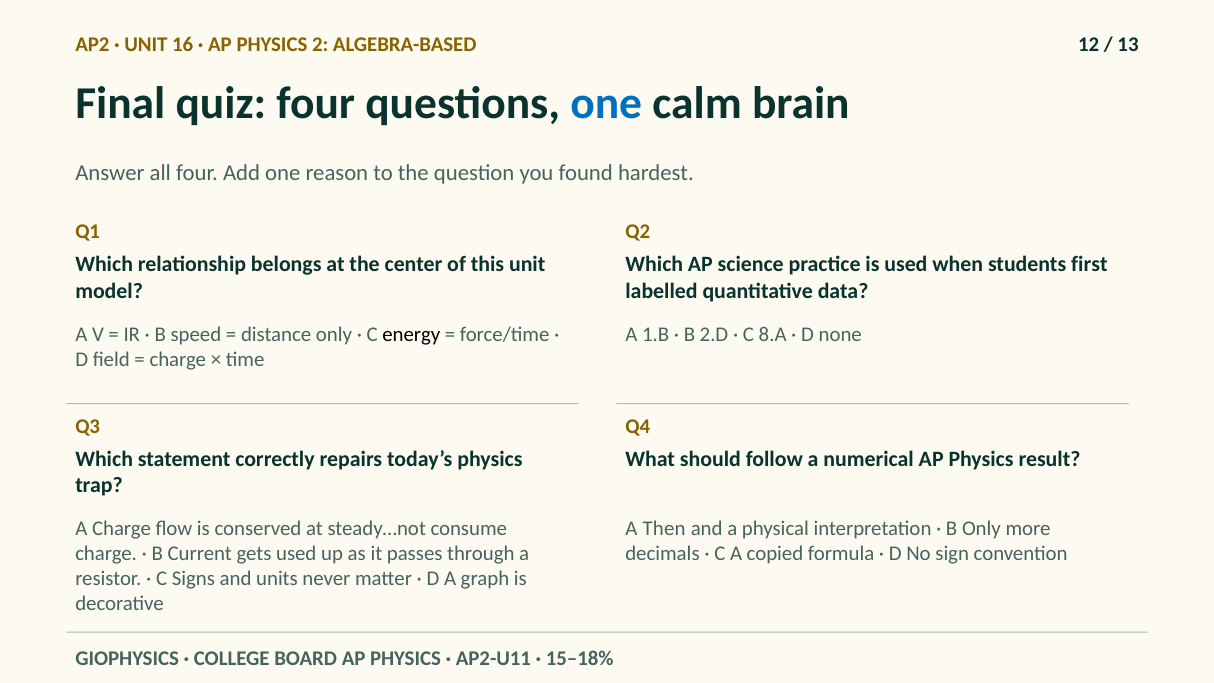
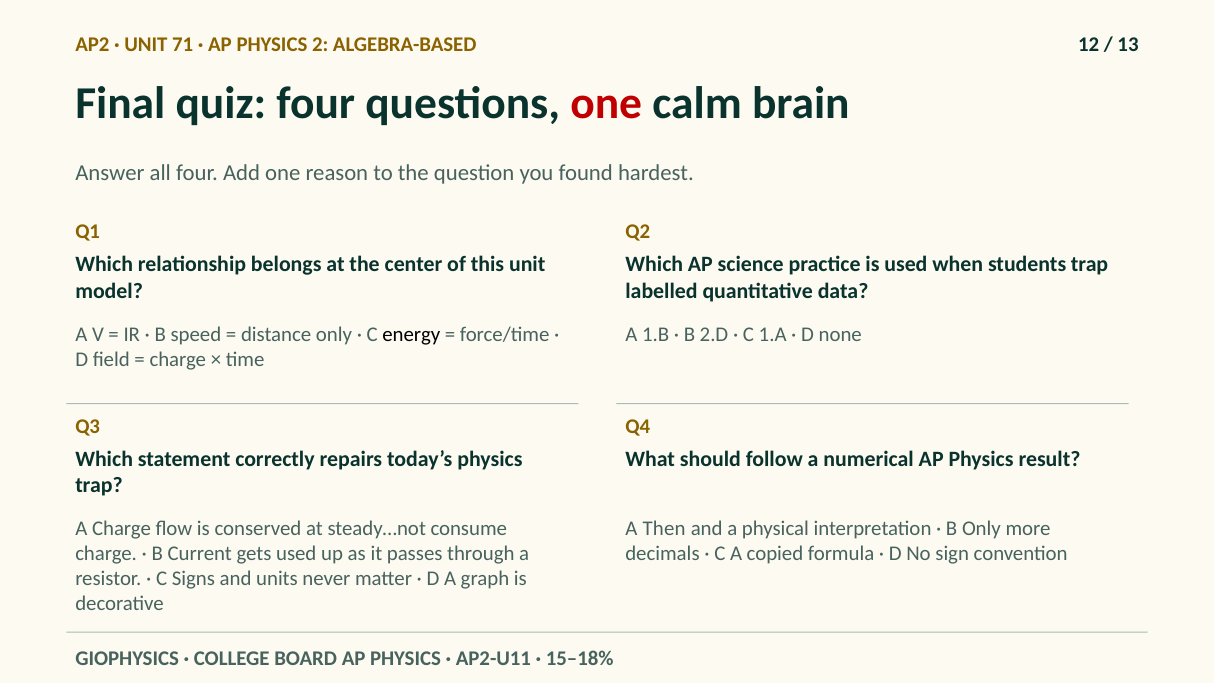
16: 16 -> 71
one at (606, 103) colour: blue -> red
students first: first -> trap
8.A: 8.A -> 1.A
